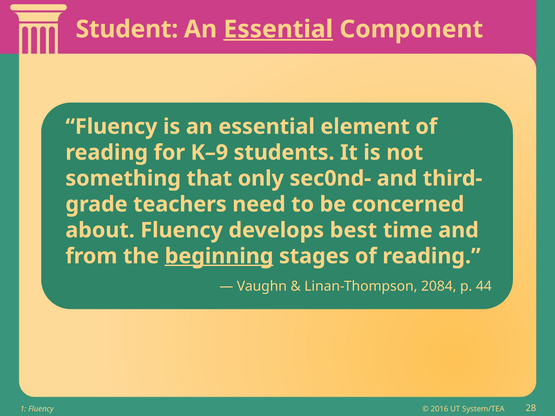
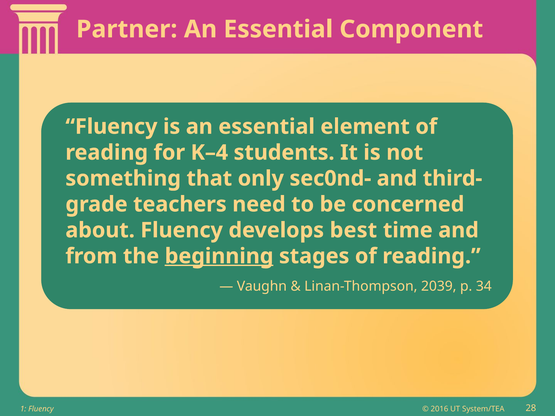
Student: Student -> Partner
Essential at (278, 29) underline: present -> none
K–9: K–9 -> K–4
2084: 2084 -> 2039
44: 44 -> 34
